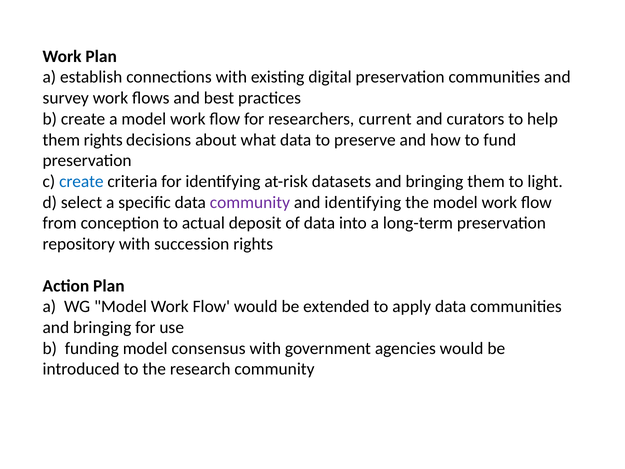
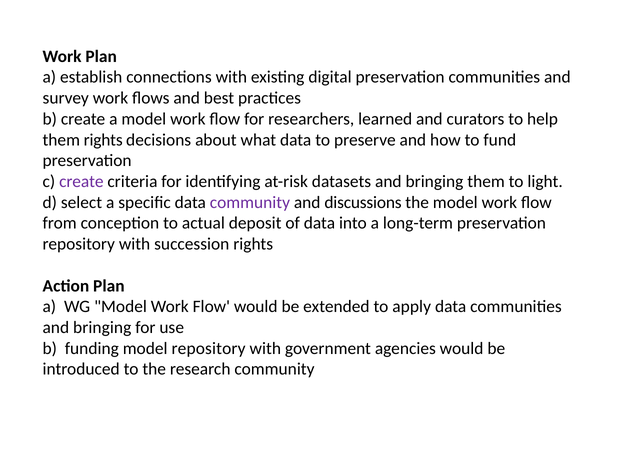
current: current -> learned
create at (81, 181) colour: blue -> purple
and identifying: identifying -> discussions
model consensus: consensus -> repository
